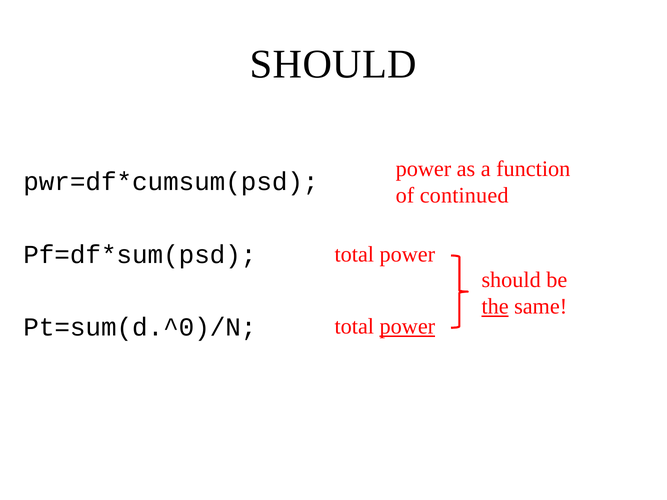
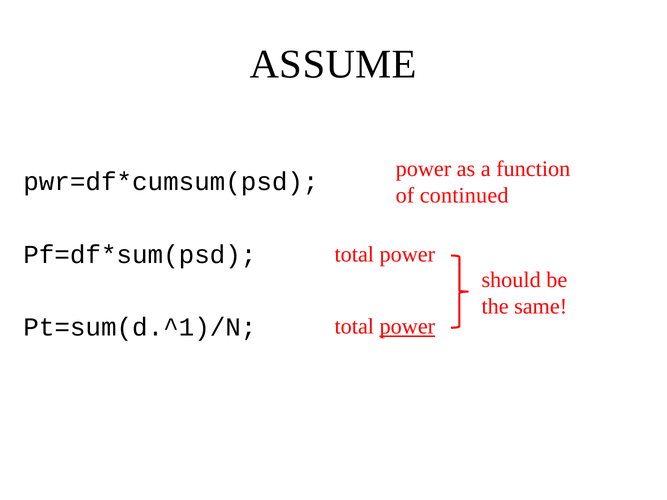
SHOULD at (333, 65): SHOULD -> ASSUME
the underline: present -> none
Pt=sum(d.^0)/N: Pt=sum(d.^0)/N -> Pt=sum(d.^1)/N
